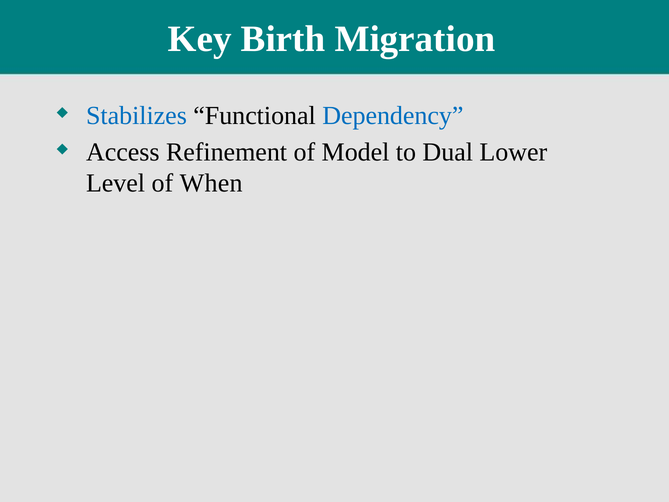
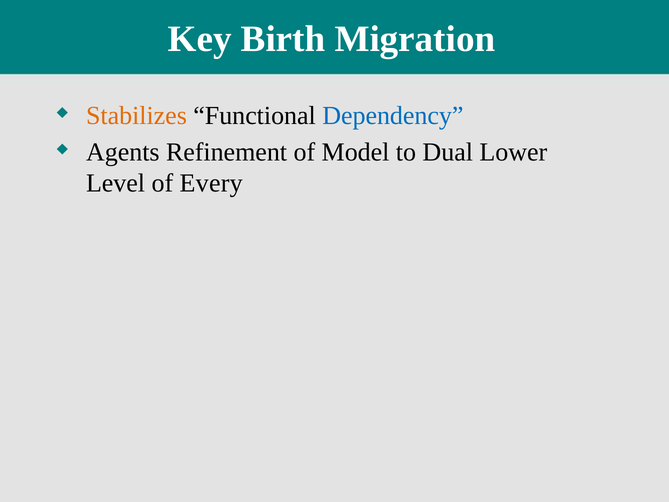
Stabilizes colour: blue -> orange
Access: Access -> Agents
When: When -> Every
